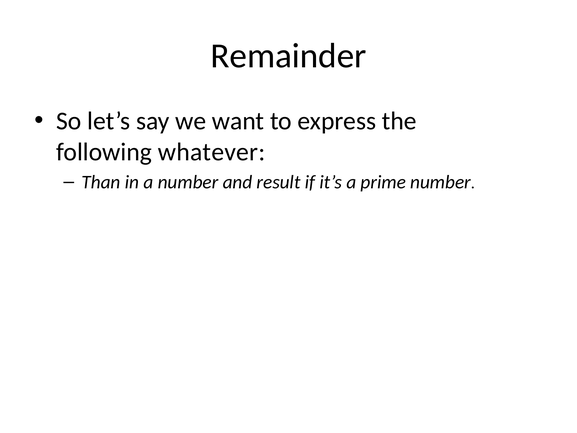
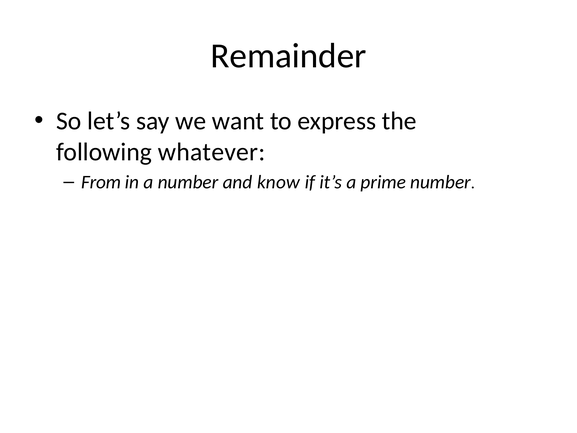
Than: Than -> From
result: result -> know
